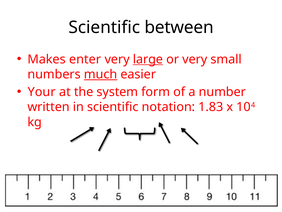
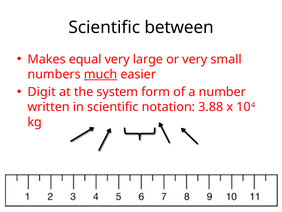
enter: enter -> equal
large underline: present -> none
Your: Your -> Digit
1.83: 1.83 -> 3.88
